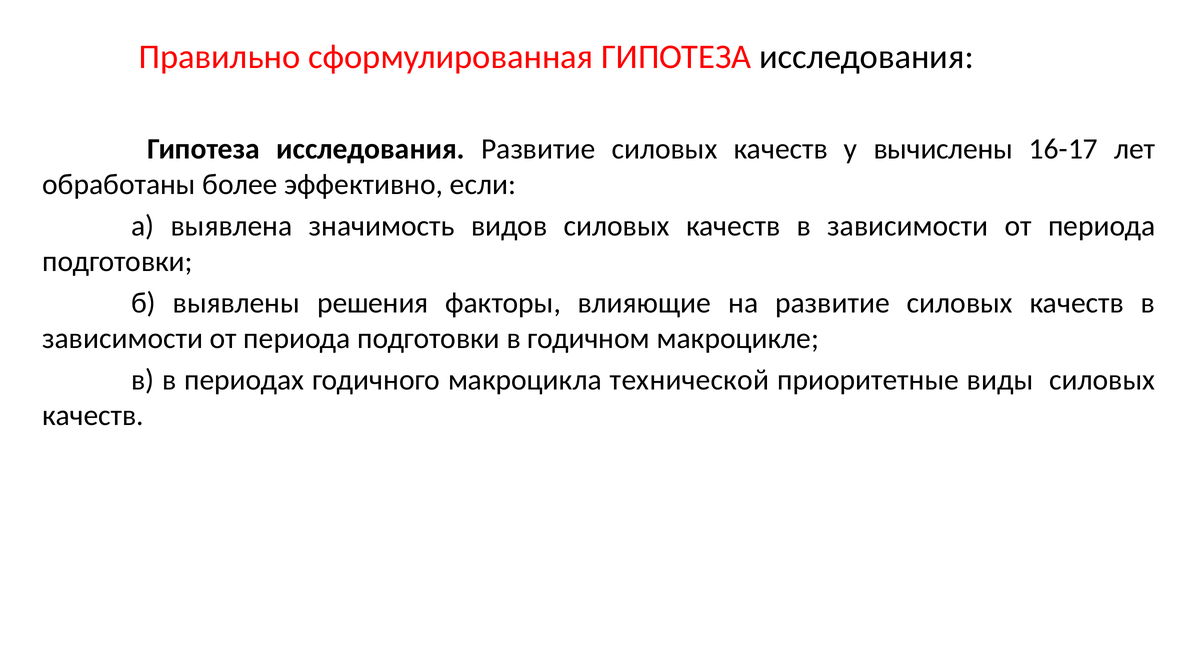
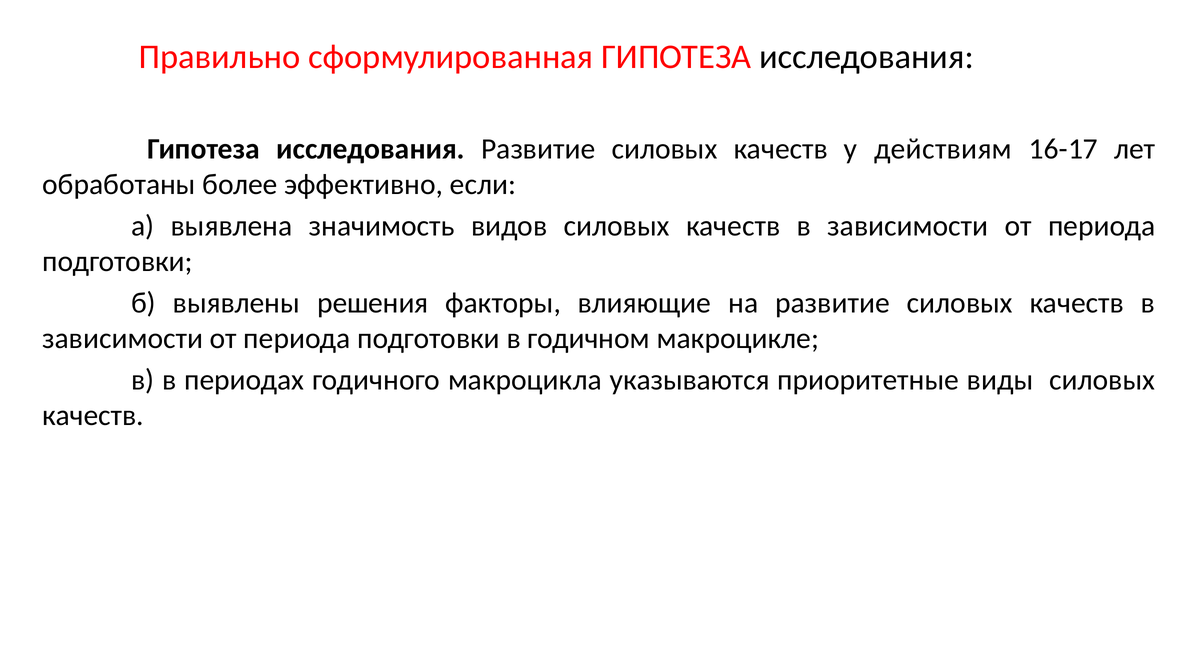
вычислены: вычислены -> действиям
технической: технической -> указываются
